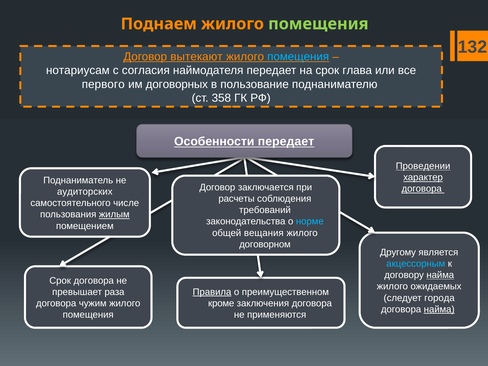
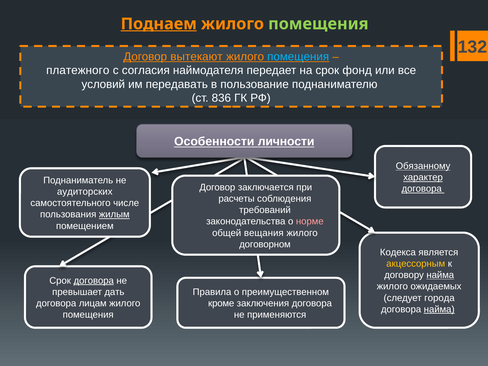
Поднаем underline: none -> present
нотариусам: нотариусам -> платежного
глава: глава -> фонд
первого: первого -> условий
договорных: договорных -> передавать
358: 358 -> 836
Особенности передает: передает -> личности
Проведении: Проведении -> Обязанному
норме colour: light blue -> pink
Другому: Другому -> Кодекса
акцессорным colour: light blue -> yellow
договора at (94, 281) underline: none -> present
раза: раза -> дать
Правила underline: present -> none
чужим: чужим -> лицам
